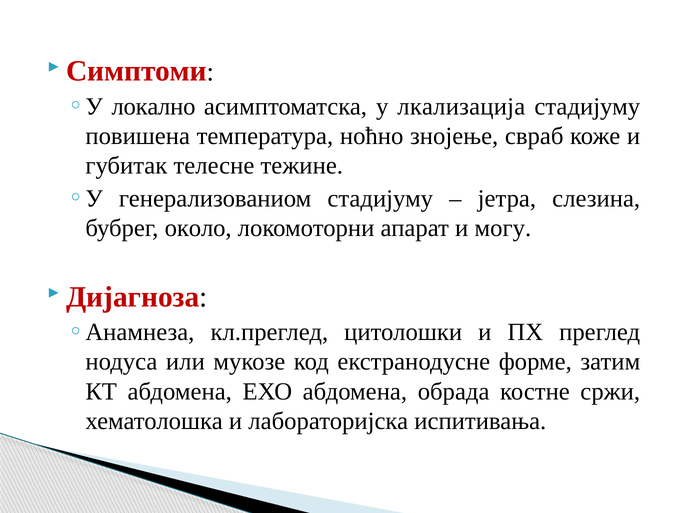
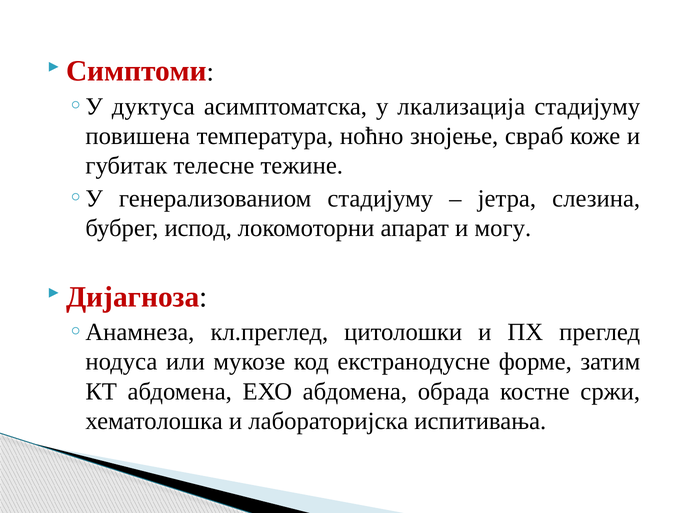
локално: локално -> дуктуса
около: около -> испод
